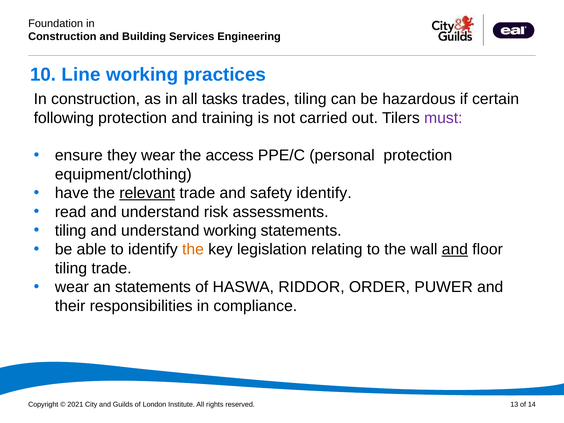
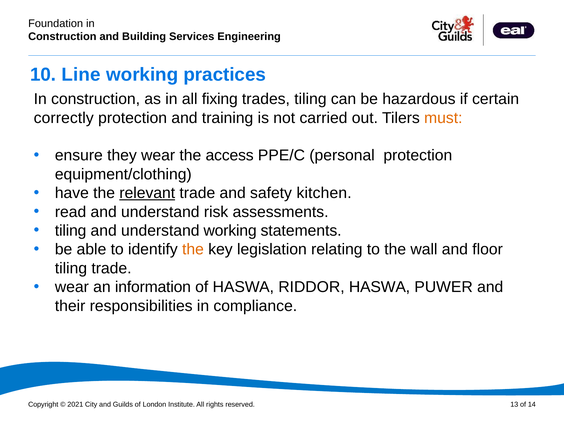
tasks: tasks -> fixing
following: following -> correctly
must colour: purple -> orange
safety identify: identify -> kitchen
and at (455, 249) underline: present -> none
an statements: statements -> information
RIDDOR ORDER: ORDER -> HASWA
